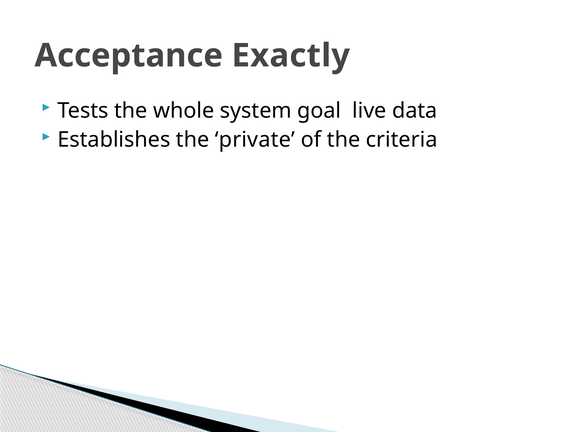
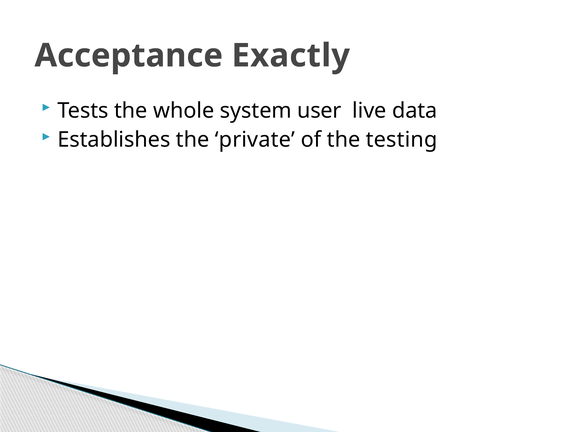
goal: goal -> user
criteria: criteria -> testing
